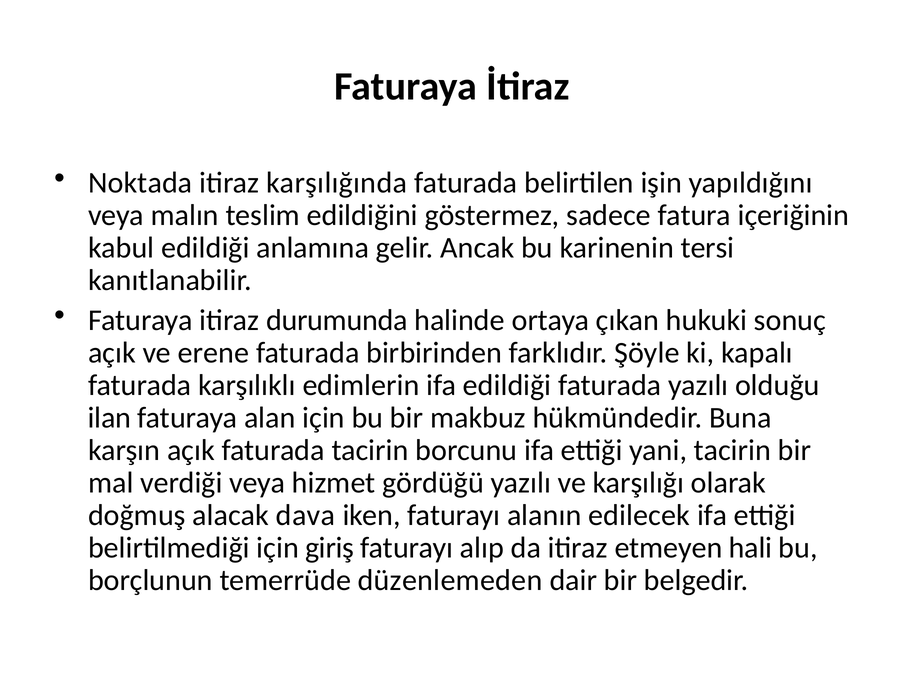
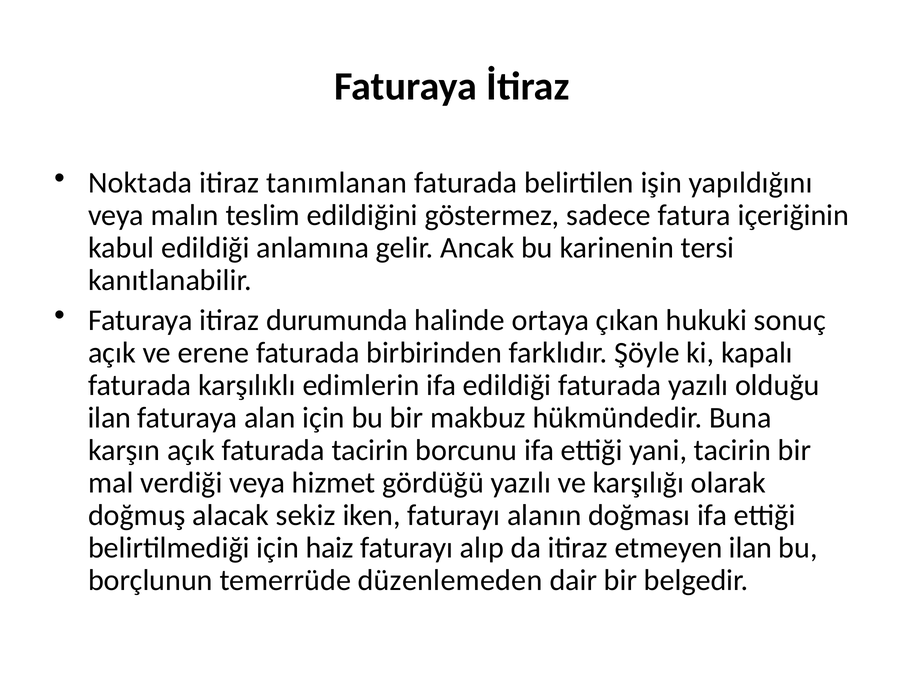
karşılığında: karşılığında -> tanımlanan
dava: dava -> sekiz
edilecek: edilecek -> doğması
giriş: giriş -> haiz
etmeyen hali: hali -> ilan
